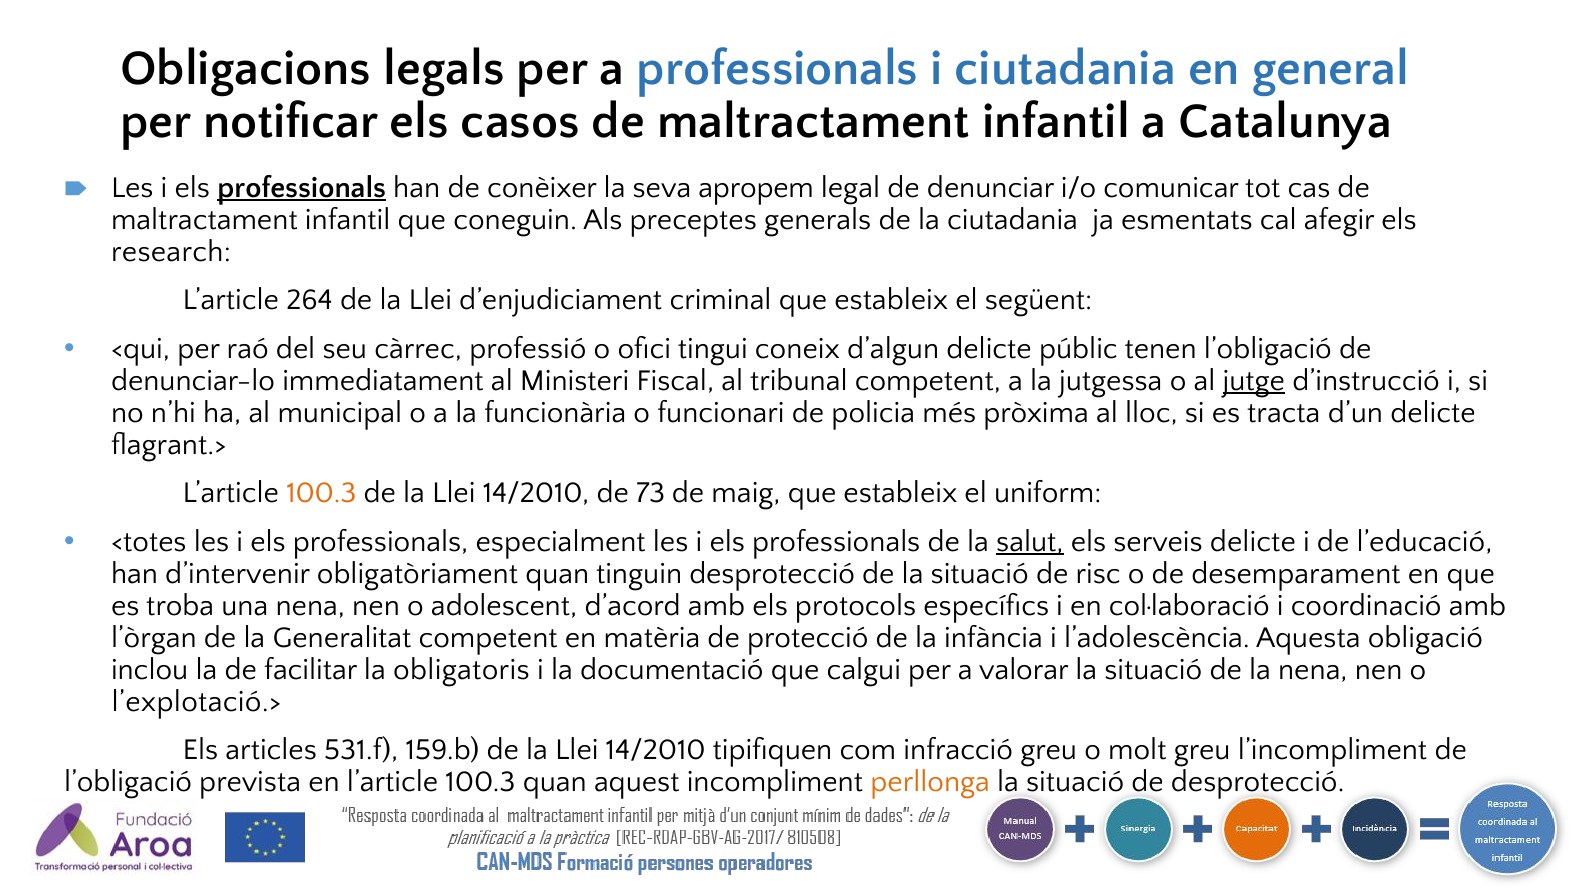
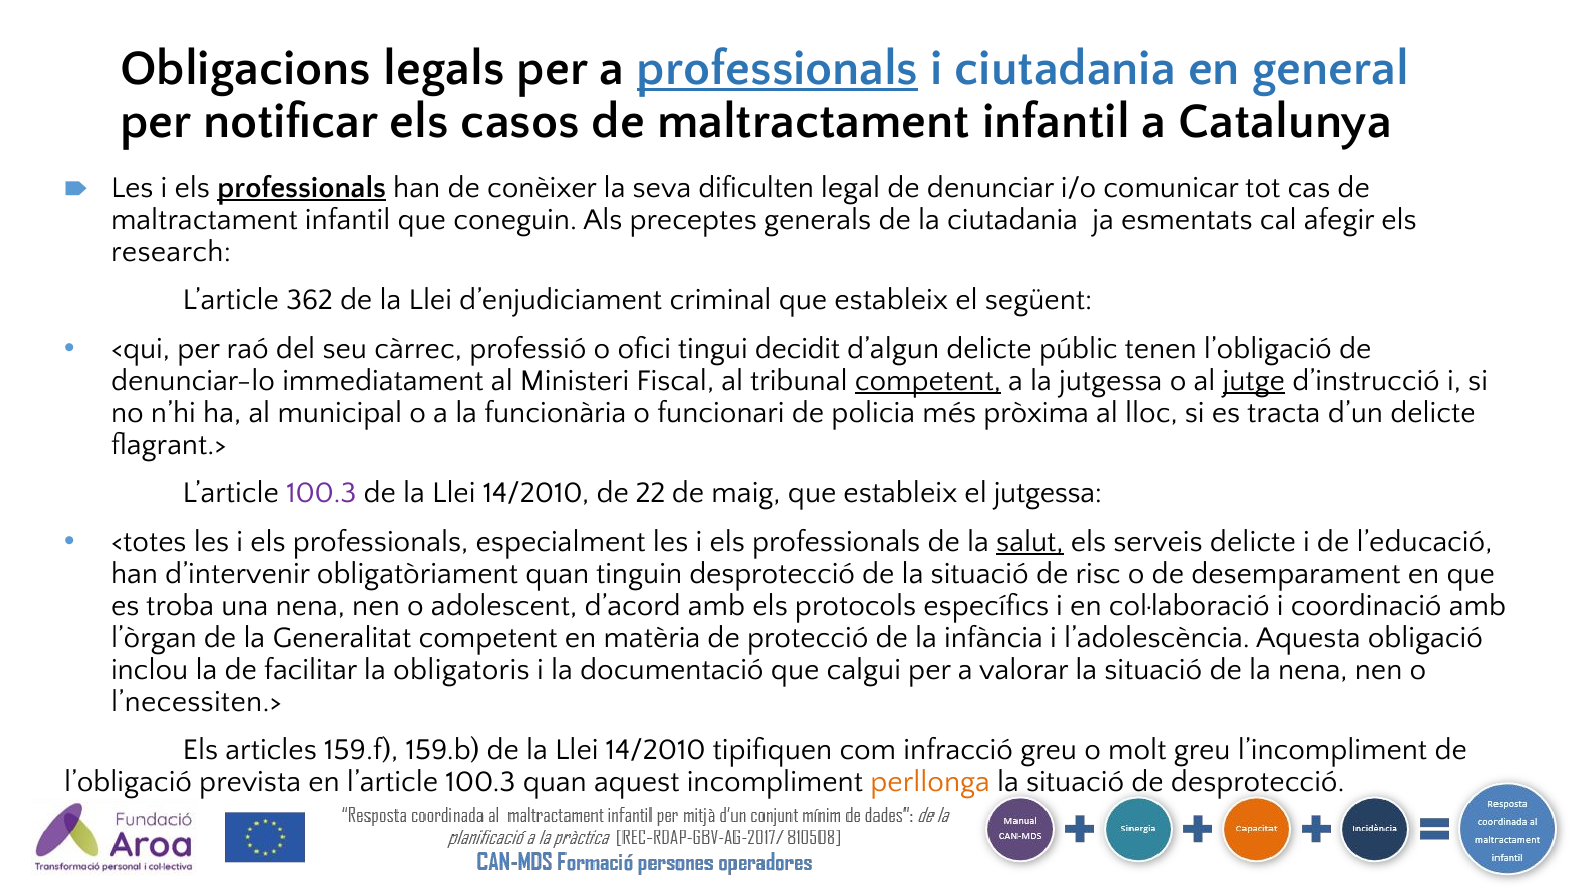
professionals at (778, 68) underline: none -> present
apropem: apropem -> dificulten
264: 264 -> 362
coneix: coneix -> decidit
competent at (928, 381) underline: none -> present
100.3 at (321, 493) colour: orange -> purple
73: 73 -> 22
el uniform: uniform -> jutgessa
l’explotació.>: l’explotació.> -> l’necessiten.>
531.f: 531.f -> 159.f
